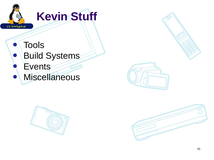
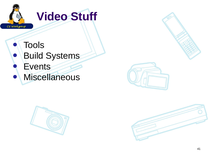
Kevin: Kevin -> Video
